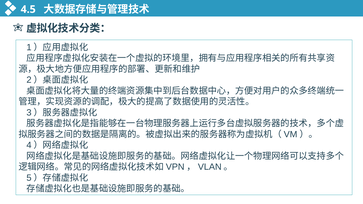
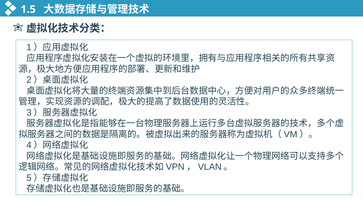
4.5: 4.5 -> 1.5
